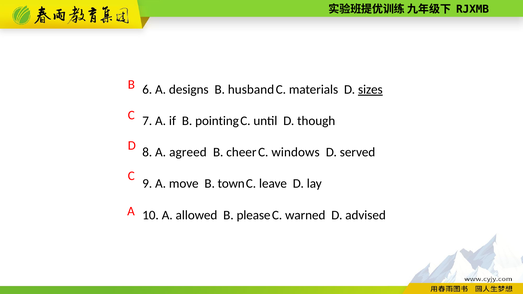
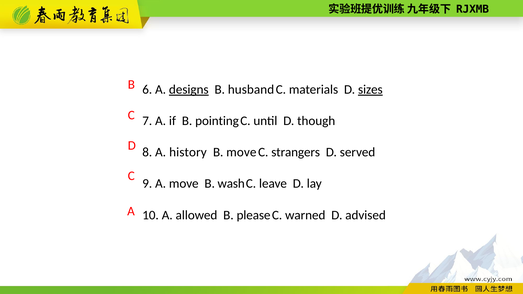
designs underline: none -> present
agreed: agreed -> history
B cheer: cheer -> move
windows: windows -> strangers
town: town -> wash
